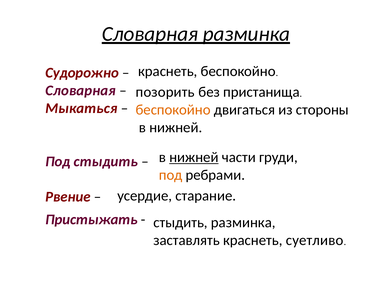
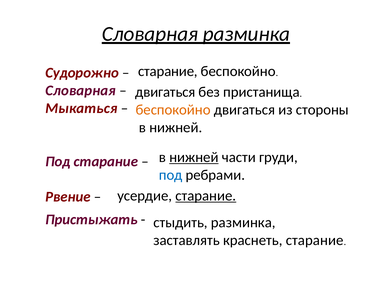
краснеть at (168, 71): краснеть -> старание
позорить at (165, 92): позорить -> двигаться
Под стыдить: стыдить -> старание
под at (171, 175) colour: orange -> blue
старание at (206, 196) underline: none -> present
краснеть суетливо: суетливо -> старание
